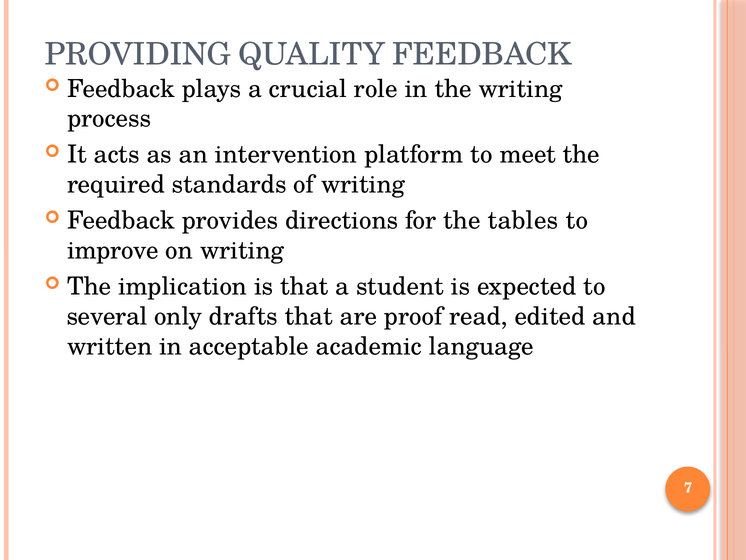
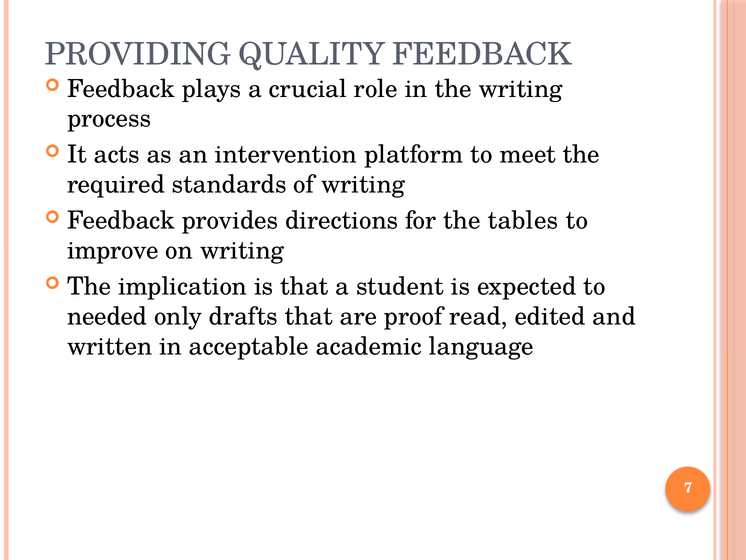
several: several -> needed
